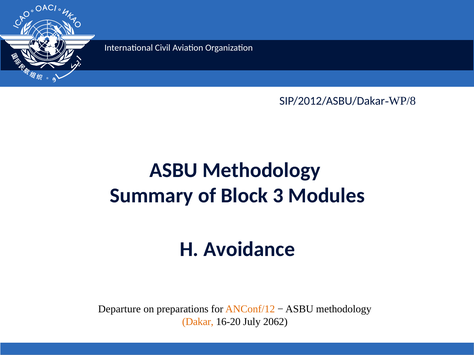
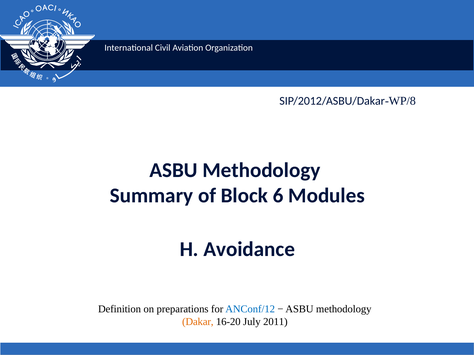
3: 3 -> 6
Departure: Departure -> Definition
ANConf/12 colour: orange -> blue
2062: 2062 -> 2011
